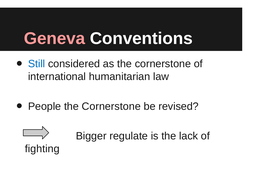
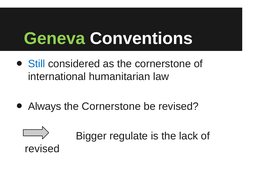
Geneva colour: pink -> light green
People: People -> Always
fighting at (42, 149): fighting -> revised
